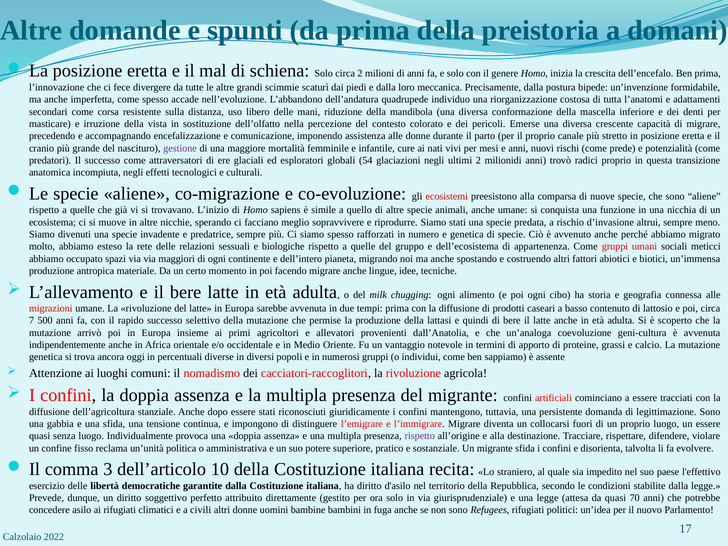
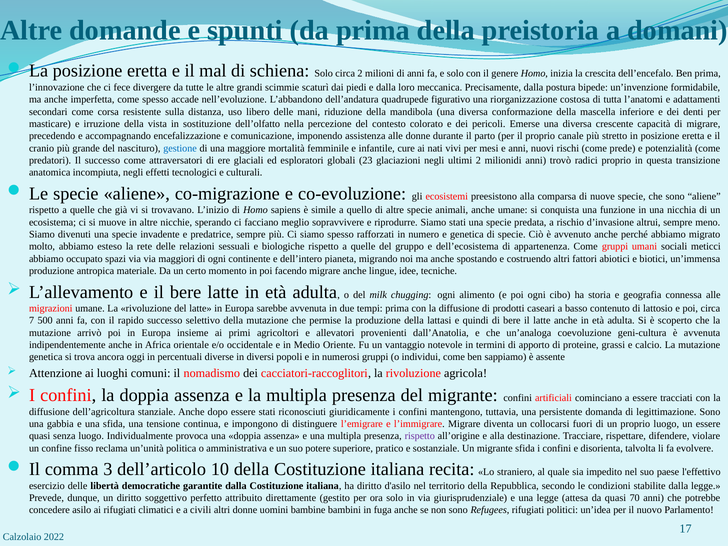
individuo: individuo -> figurativo
gestione colour: purple -> blue
54: 54 -> 23
